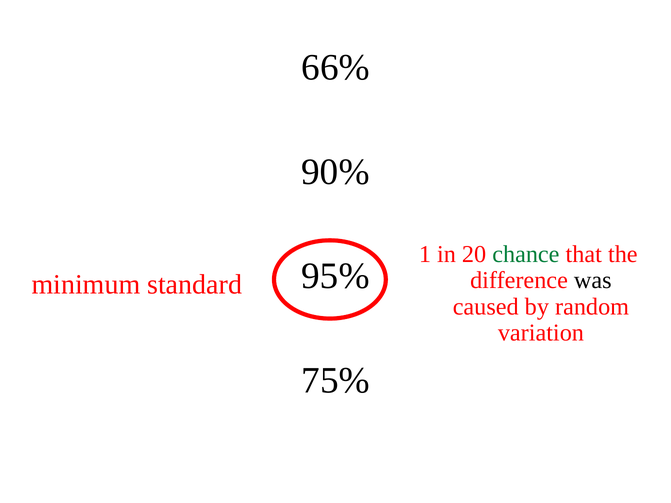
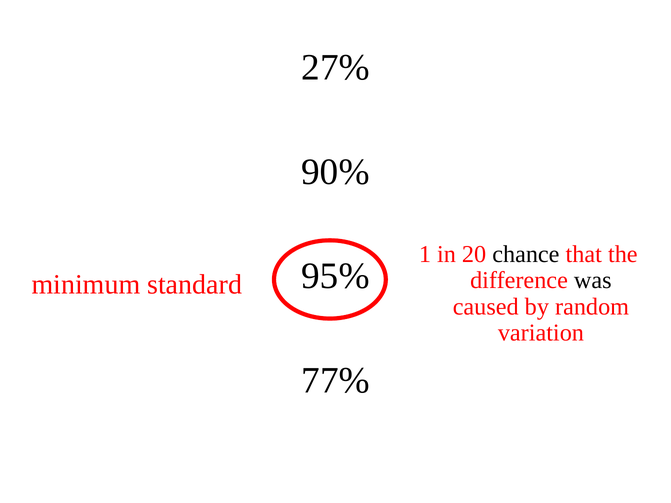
66%: 66% -> 27%
chance colour: green -> black
75%: 75% -> 77%
